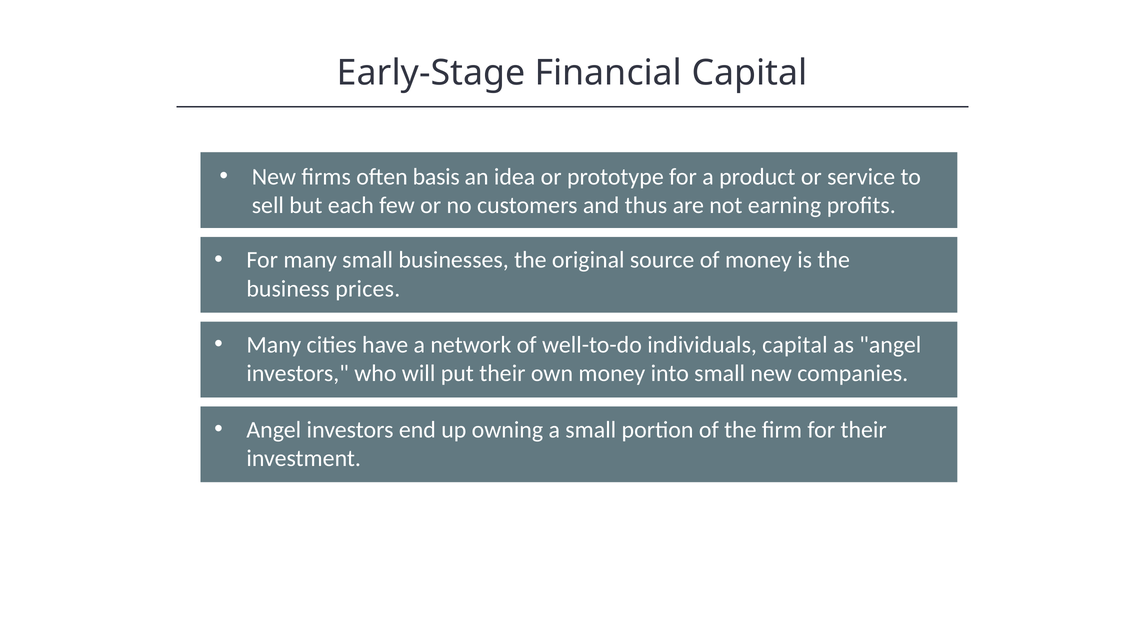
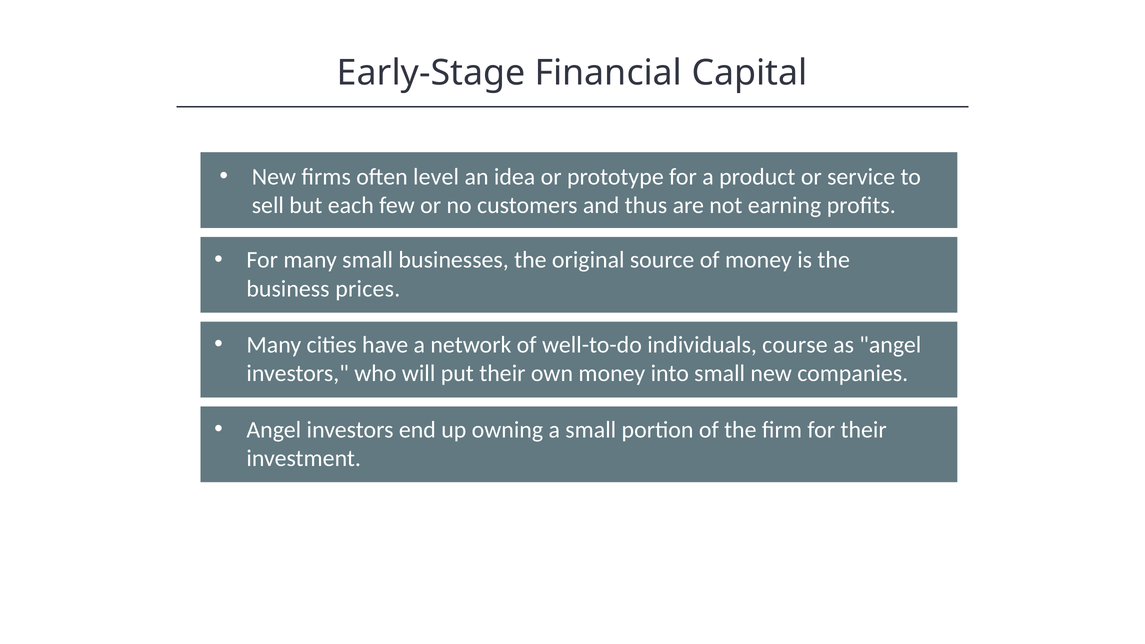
basis: basis -> level
individuals capital: capital -> course
